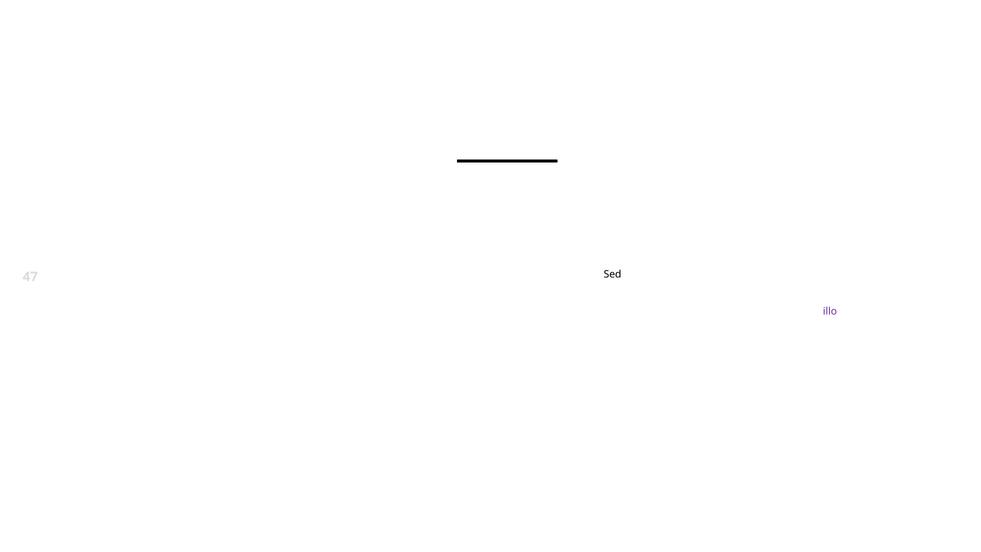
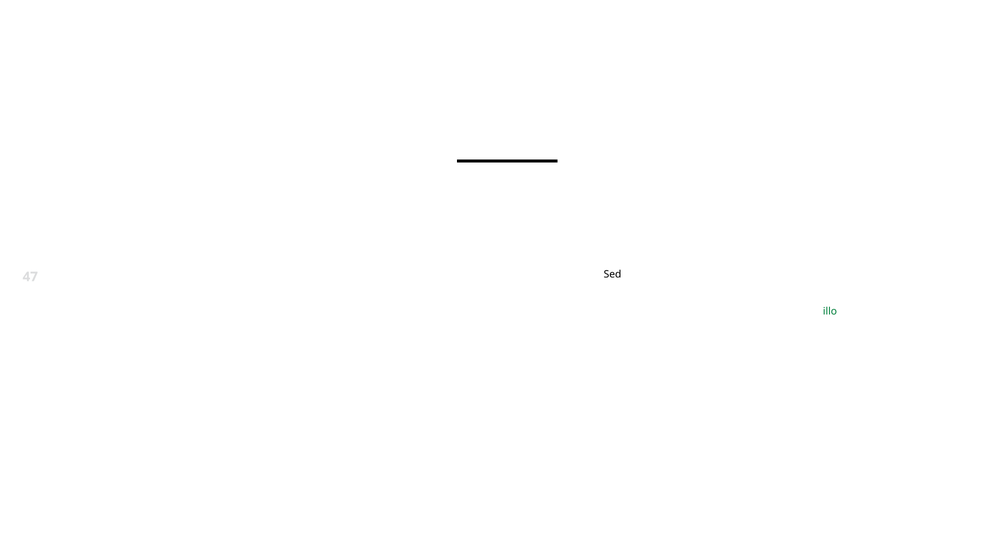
illo colour: purple -> green
